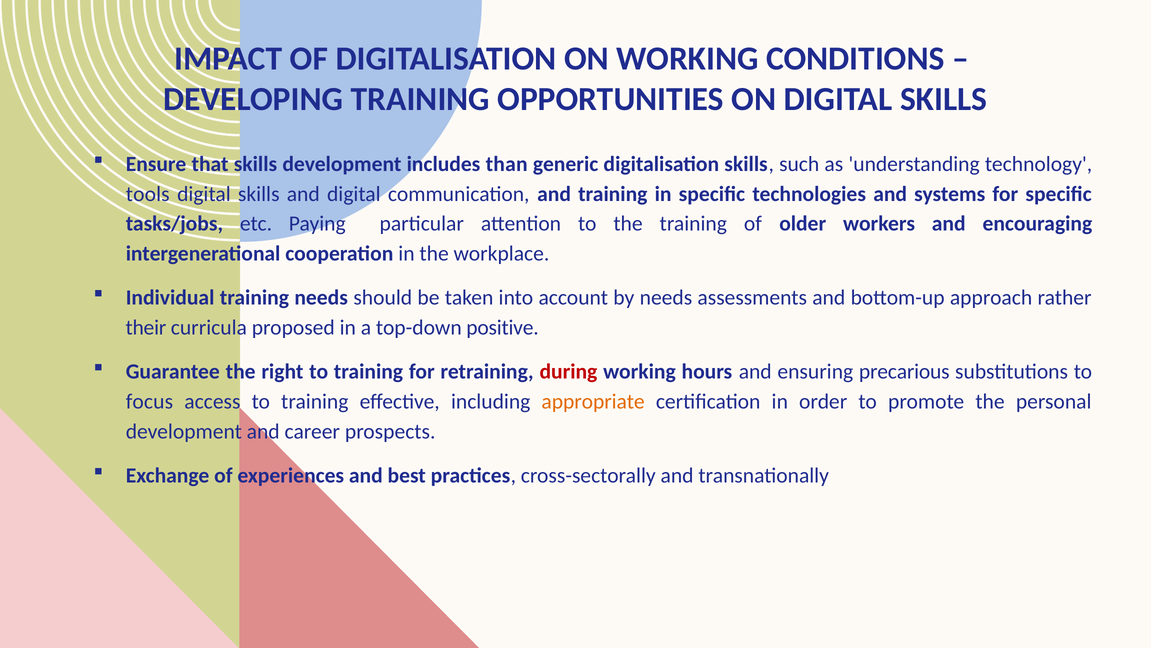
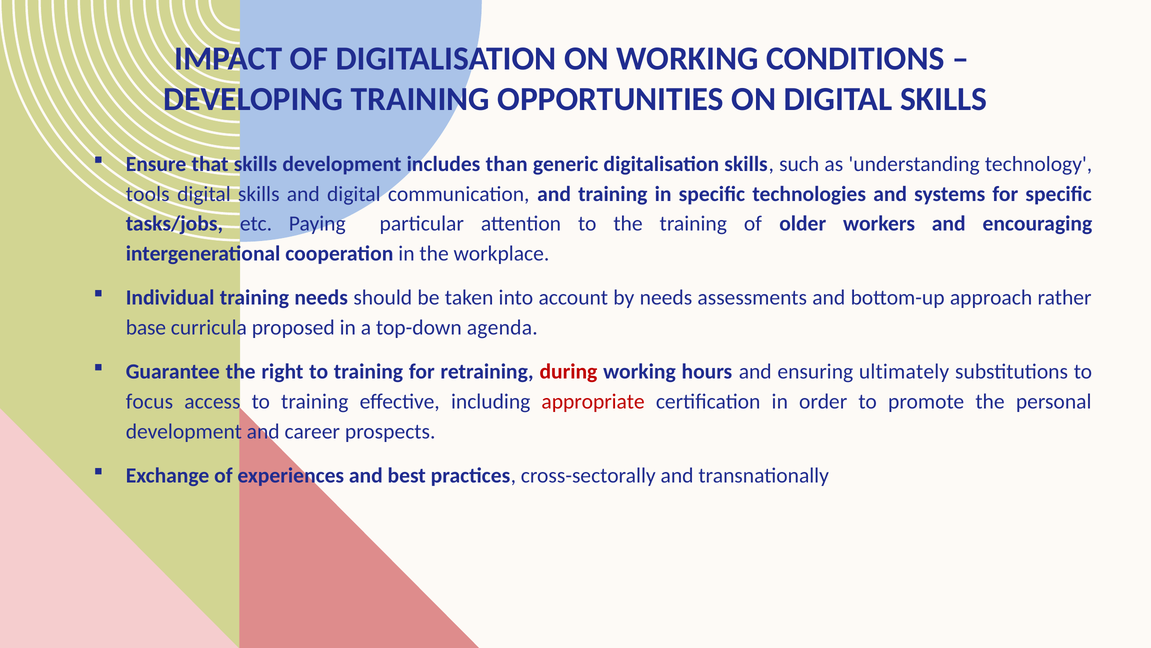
their: their -> base
positive: positive -> agenda
precarious: precarious -> ultimately
appropriate colour: orange -> red
